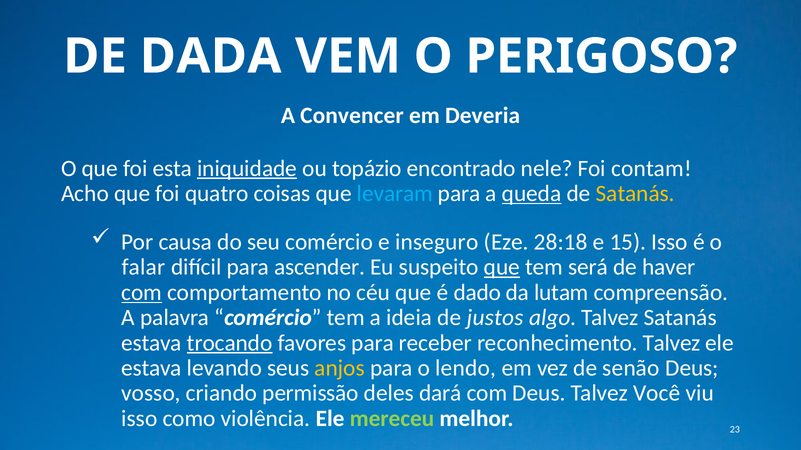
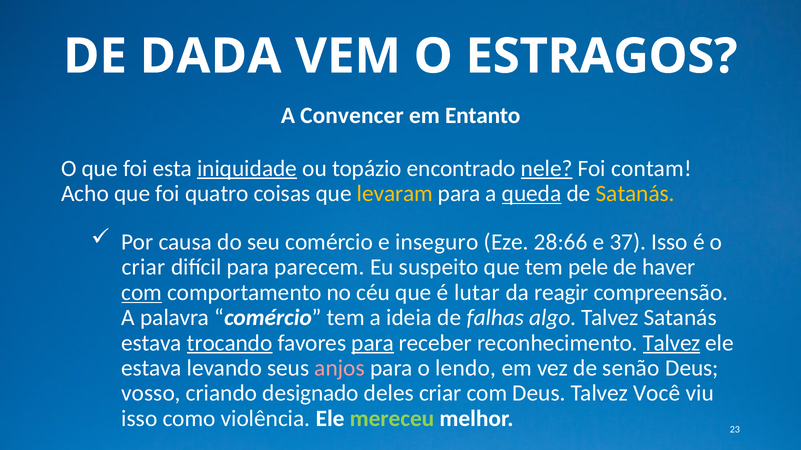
PERIGOSO: PERIGOSO -> ESTRAGOS
Deveria: Deveria -> Entanto
nele underline: none -> present
levaram colour: light blue -> yellow
28:18: 28:18 -> 28:66
15: 15 -> 37
falar at (143, 268): falar -> criar
ascender: ascender -> parecem
que at (502, 268) underline: present -> none
será: será -> pele
dado: dado -> lutar
lutam: lutam -> reagir
justos: justos -> falhas
para at (373, 343) underline: none -> present
Talvez at (672, 343) underline: none -> present
anjos colour: yellow -> pink
permissão: permissão -> designado
deles dará: dará -> criar
